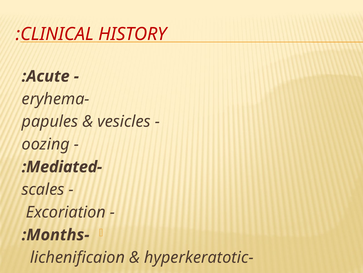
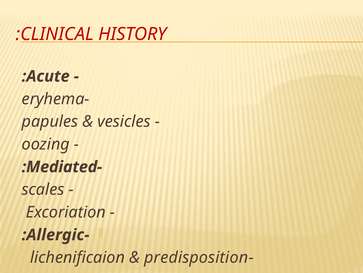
Months: Months -> Allergic
hyperkeratotic: hyperkeratotic -> predisposition
